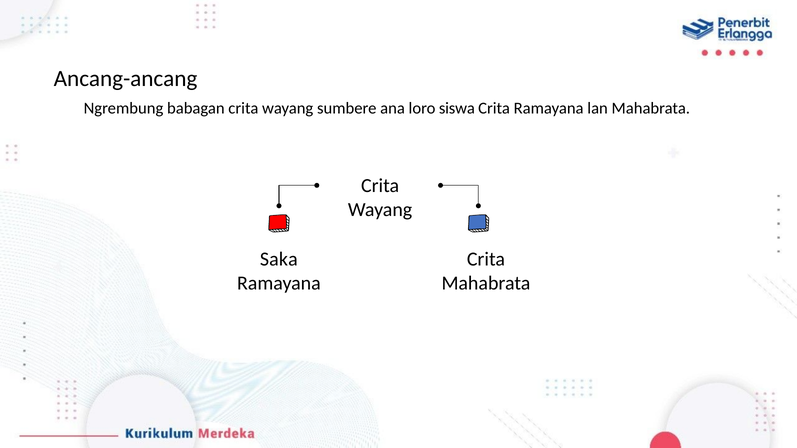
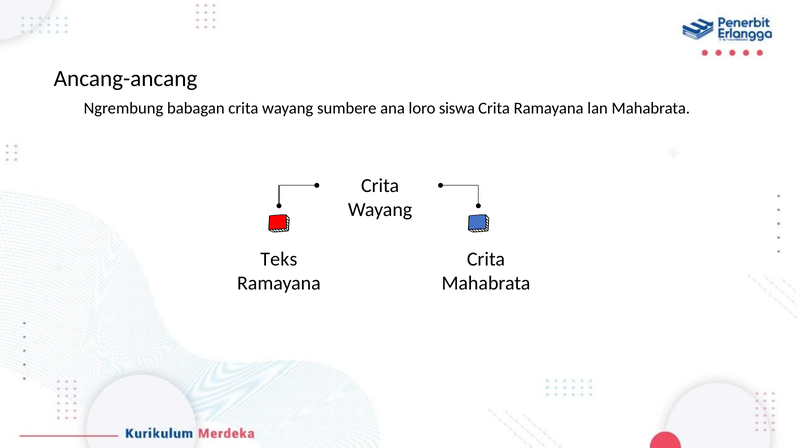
Saka: Saka -> Teks
